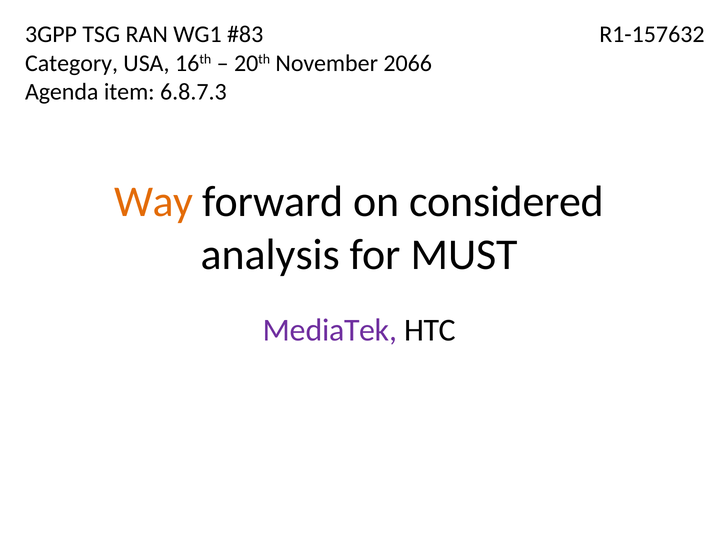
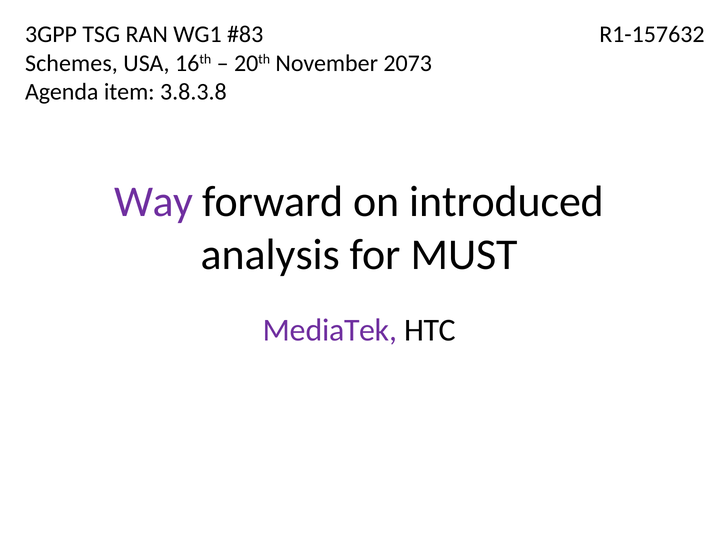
Category: Category -> Schemes
2066: 2066 -> 2073
6.8.7.3: 6.8.7.3 -> 3.8.3.8
Way colour: orange -> purple
considered: considered -> introduced
